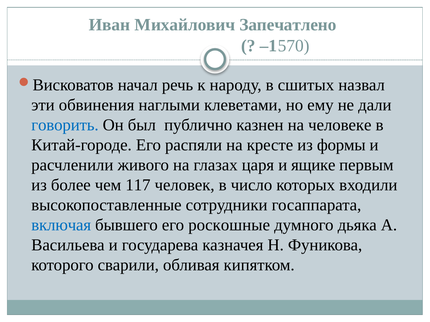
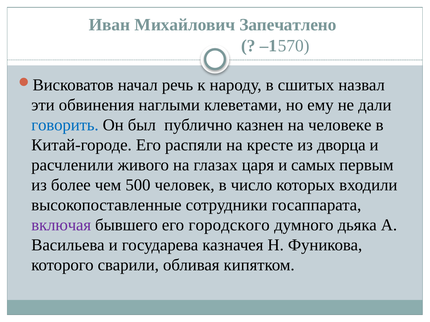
формы: формы -> дворца
ящике: ящике -> самых
117: 117 -> 500
включая colour: blue -> purple
роскошные: роскошные -> городского
